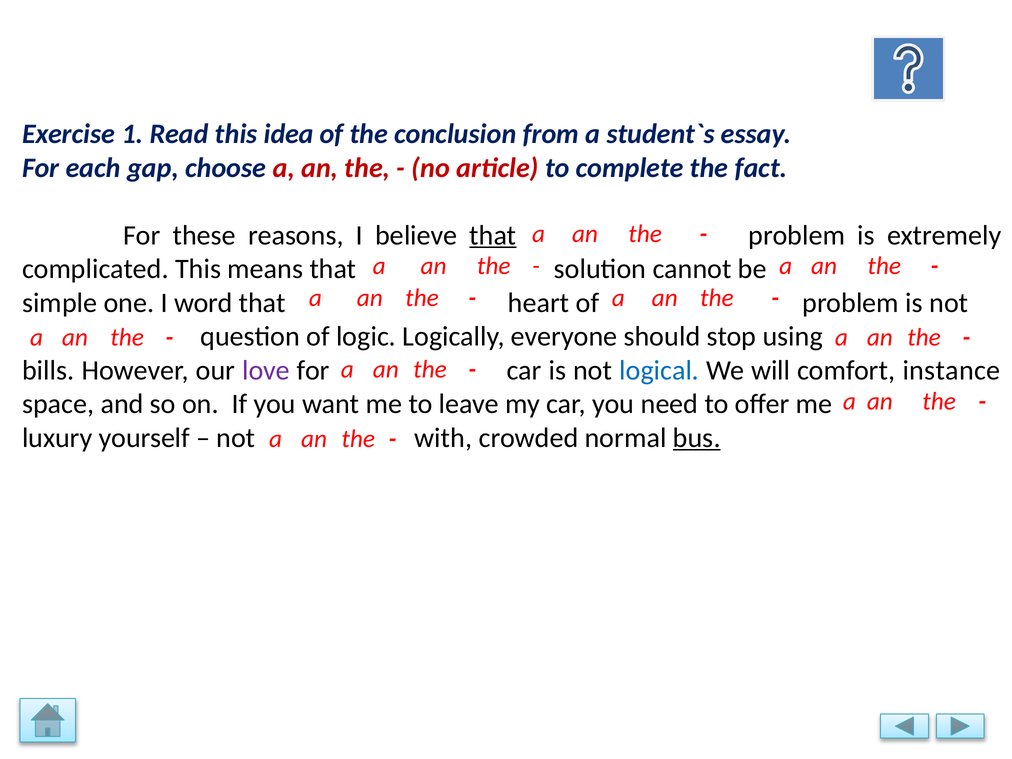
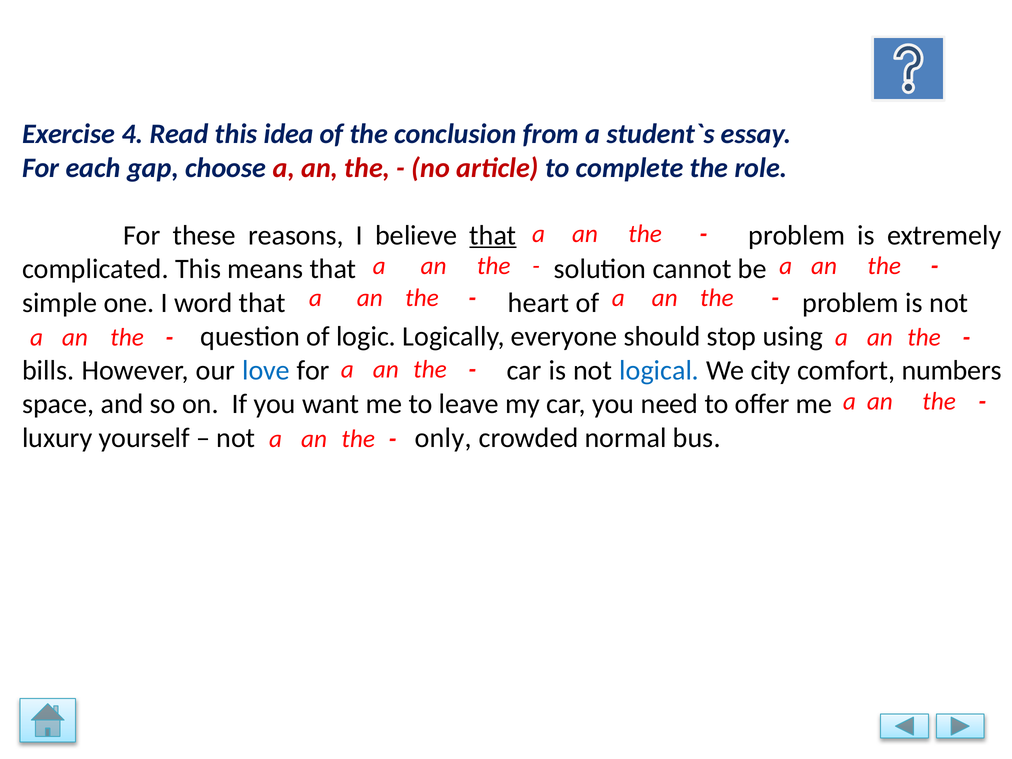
1: 1 -> 4
fact: fact -> role
love colour: purple -> blue
will: will -> city
instance: instance -> numbers
with: with -> only
bus underline: present -> none
